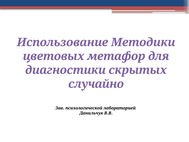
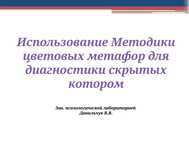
случайно: случайно -> котором
